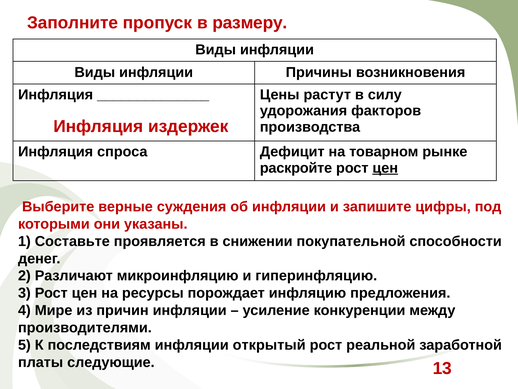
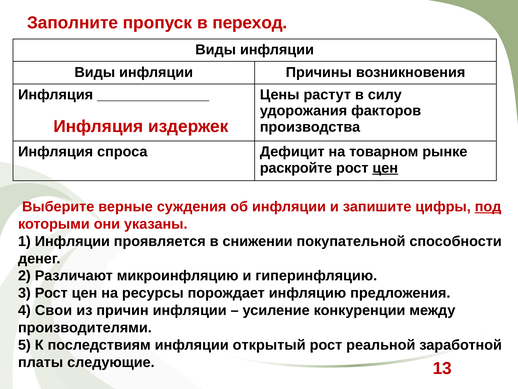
размеру: размеру -> переход
под underline: none -> present
1 Составьте: Составьте -> Инфляции
Мире: Мире -> Свои
